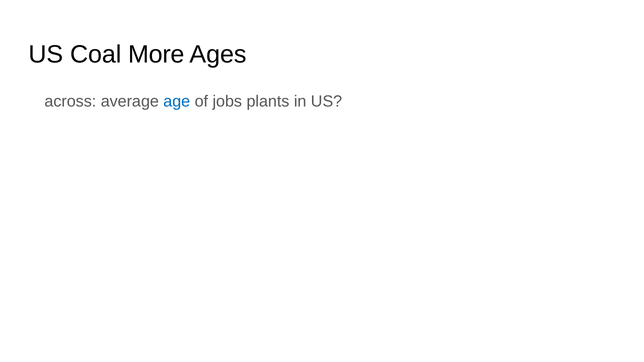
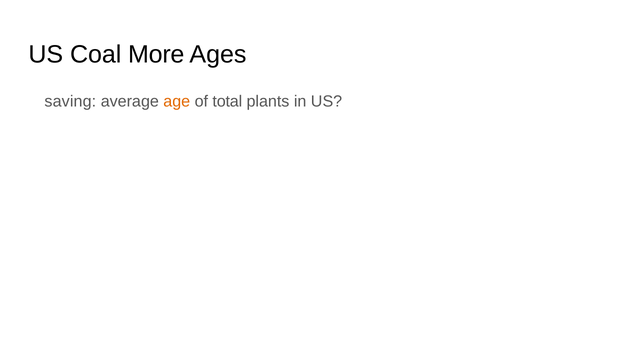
across: across -> saving
age colour: blue -> orange
jobs: jobs -> total
